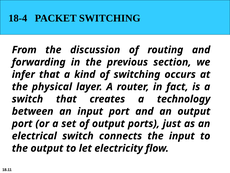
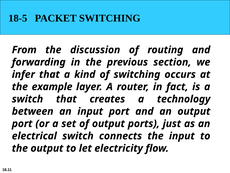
18-4: 18-4 -> 18-5
physical: physical -> example
